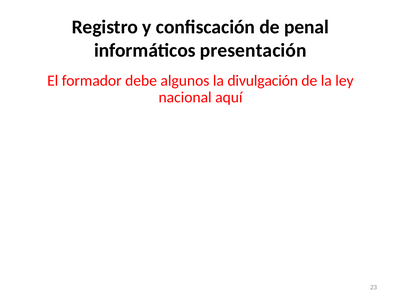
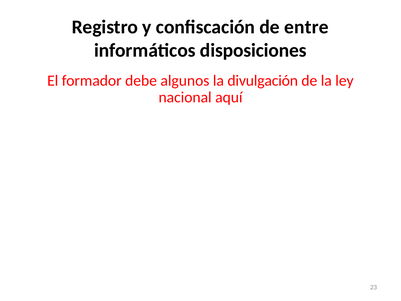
penal: penal -> entre
presentación: presentación -> disposiciones
